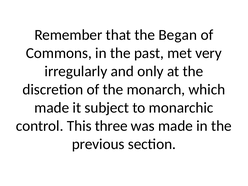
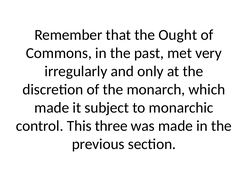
Began: Began -> Ought
